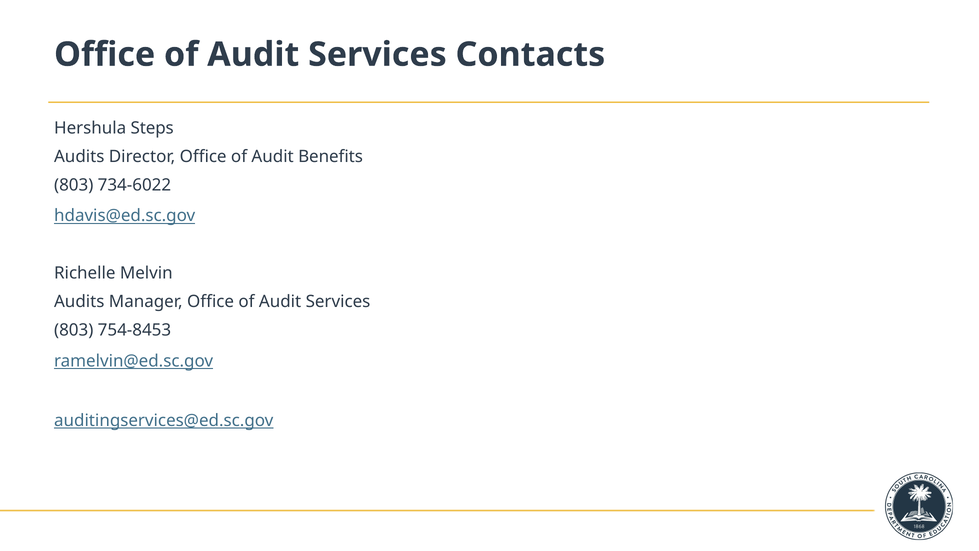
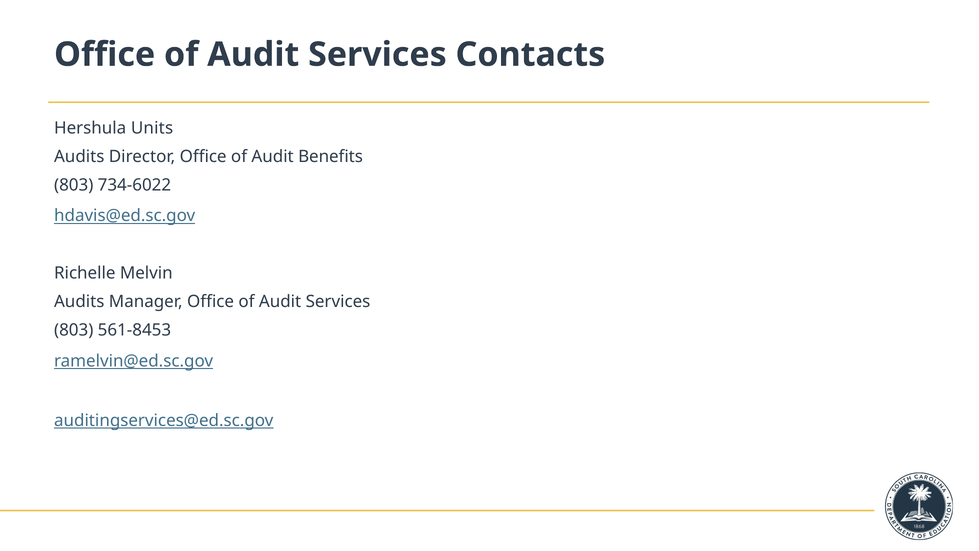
Steps: Steps -> Units
754-8453: 754-8453 -> 561-8453
